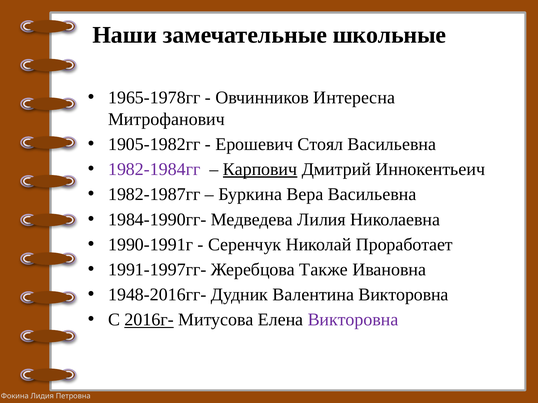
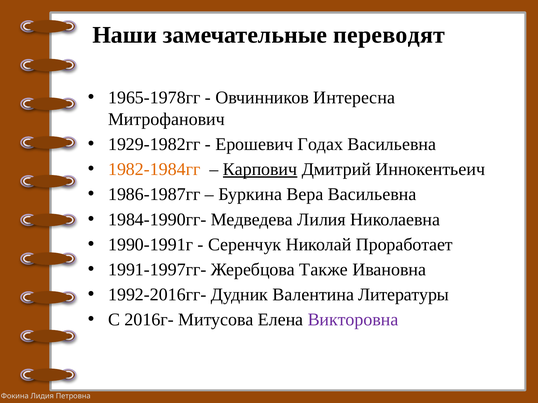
школьные: школьные -> переводят
1905-1982гг: 1905-1982гг -> 1929-1982гг
Стоял: Стоял -> Годах
1982-1984гг colour: purple -> orange
1982-1987гг: 1982-1987гг -> 1986-1987гг
1948-2016гг-: 1948-2016гг- -> 1992-2016гг-
Валентина Викторовна: Викторовна -> Литературы
2016г- underline: present -> none
